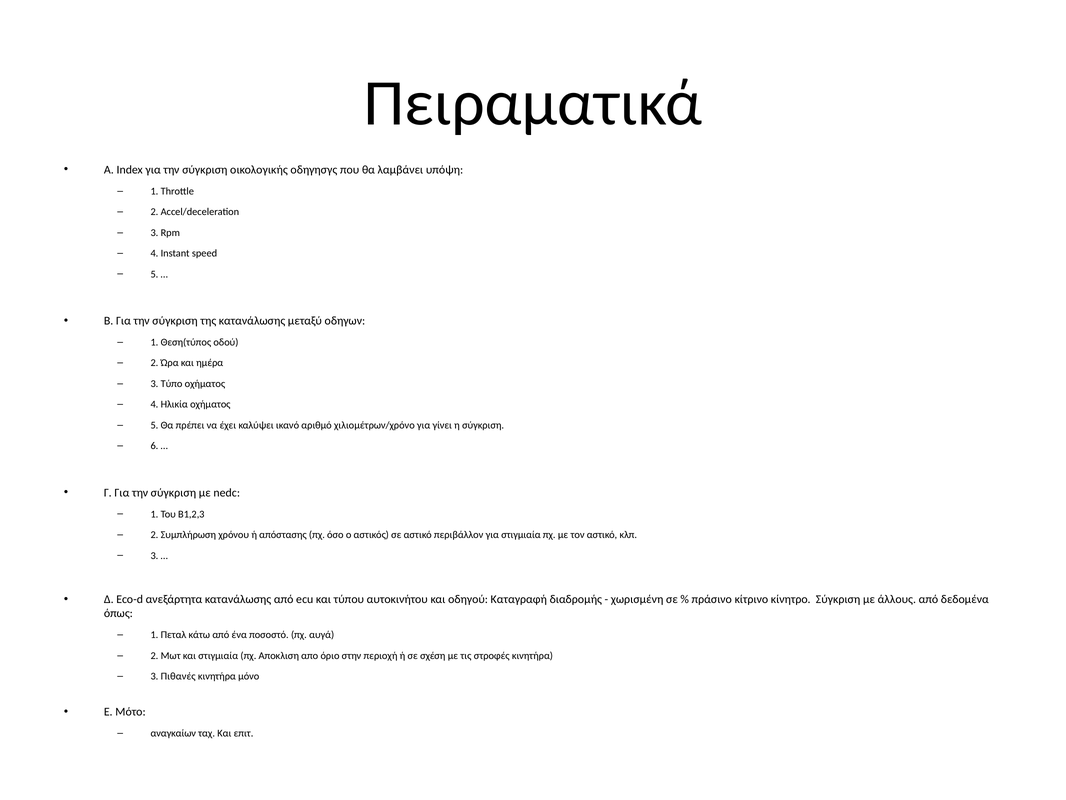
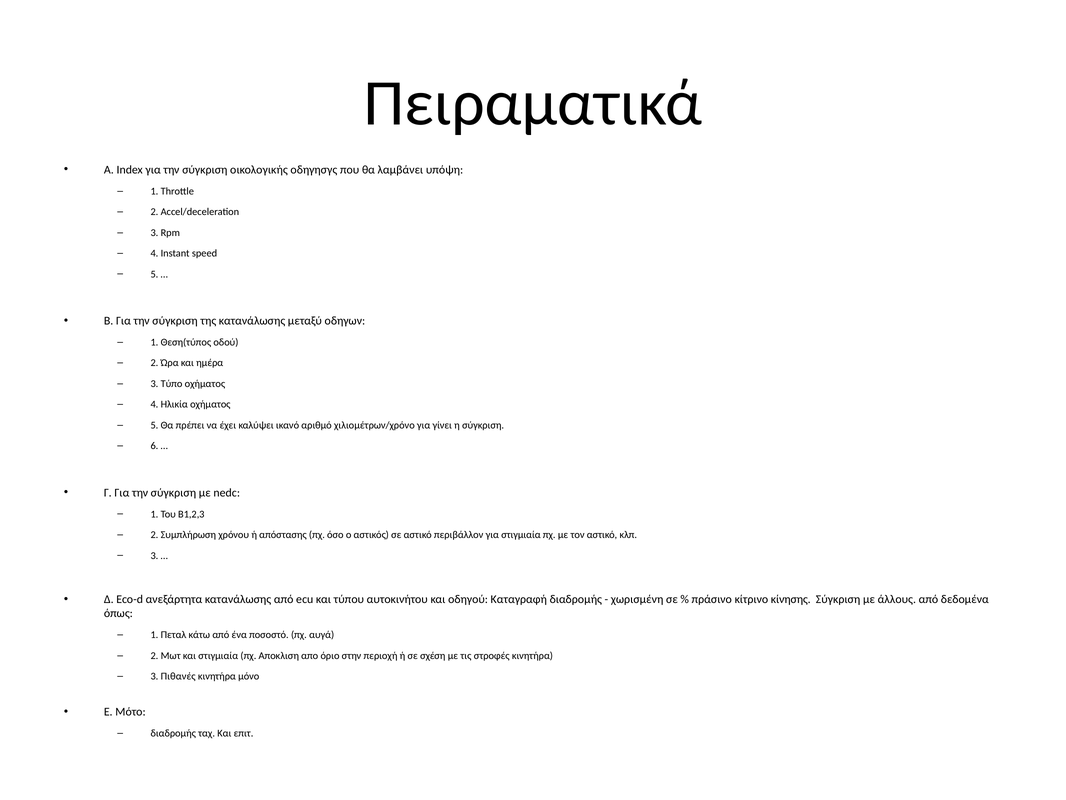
κίνητρο: κίνητρο -> κίνησης
αναγκαίων at (173, 733): αναγκαίων -> διαδρομής
